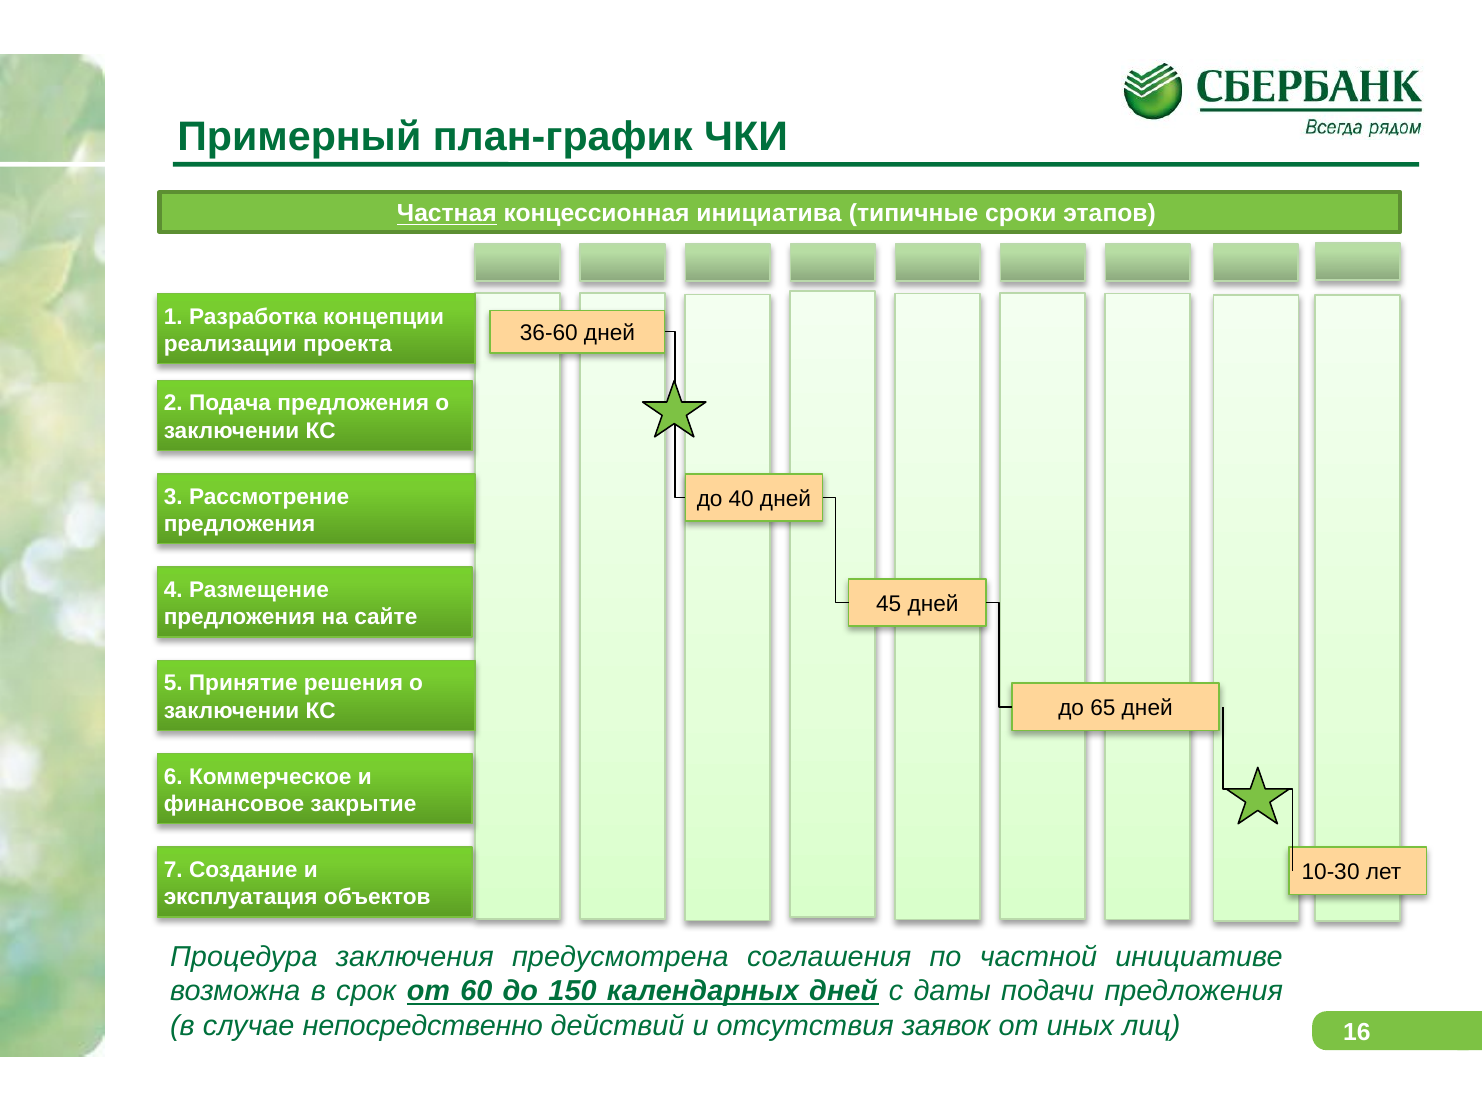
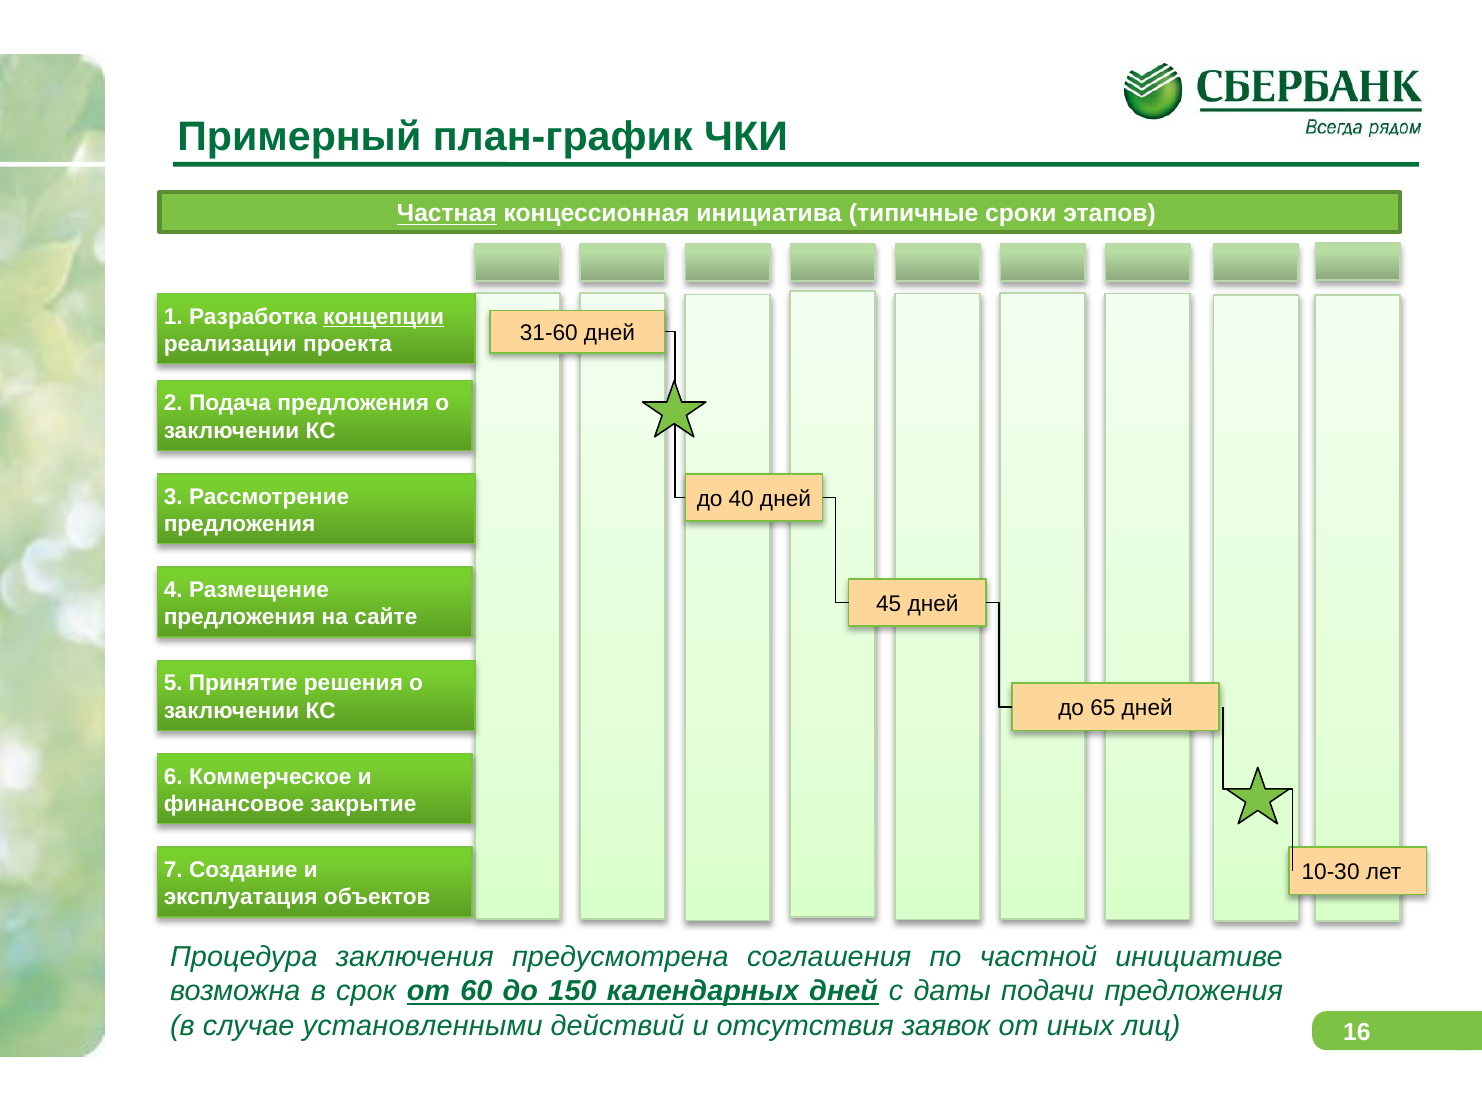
концепции underline: none -> present
36-60: 36-60 -> 31-60
непосредственно: непосредственно -> установленными
